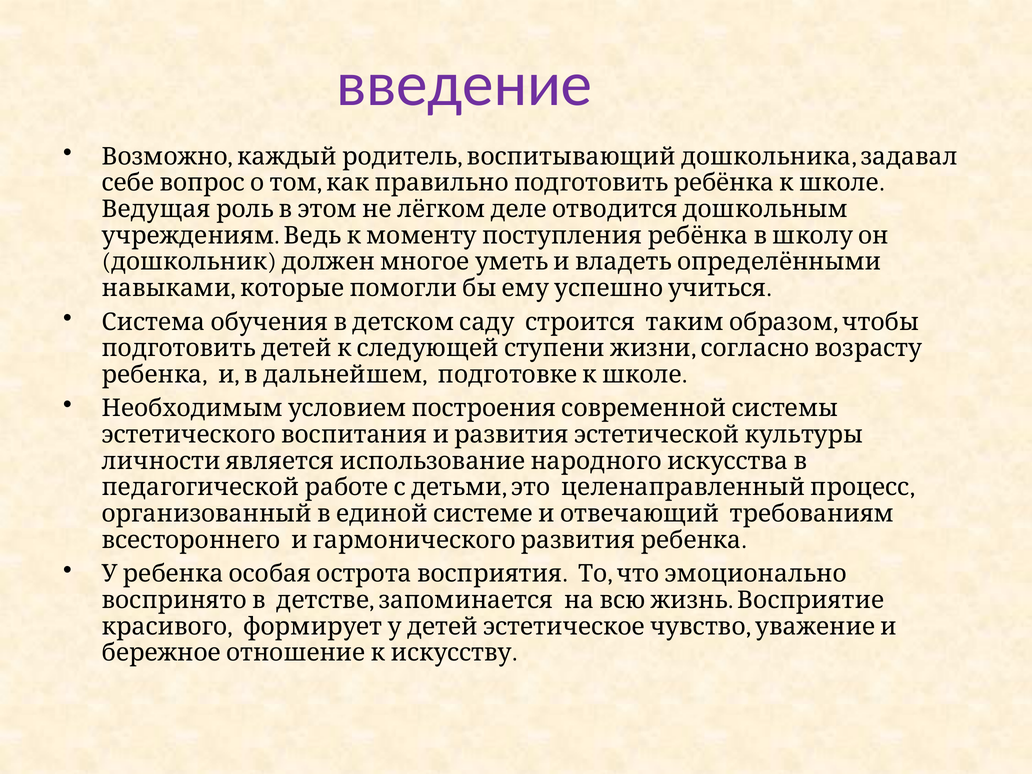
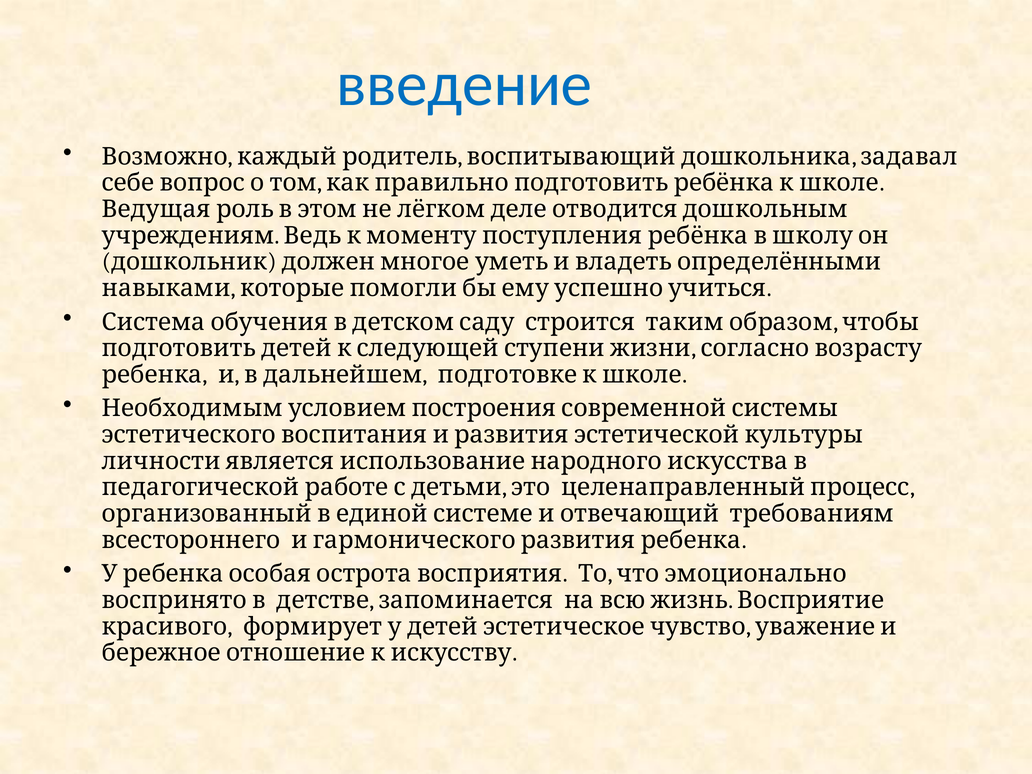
введение colour: purple -> blue
